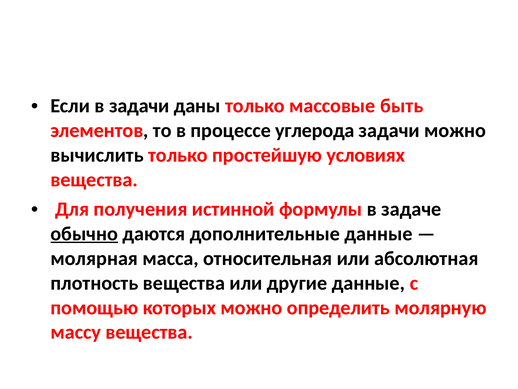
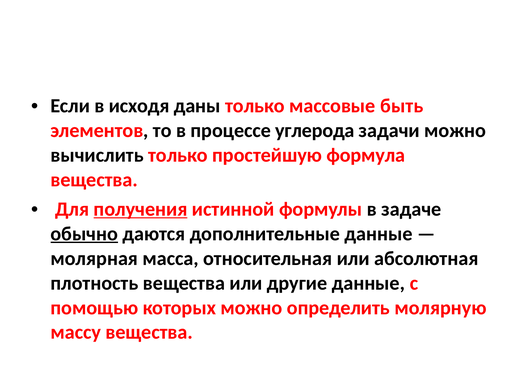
в задачи: задачи -> исходя
условиях: условиях -> формула
получения underline: none -> present
